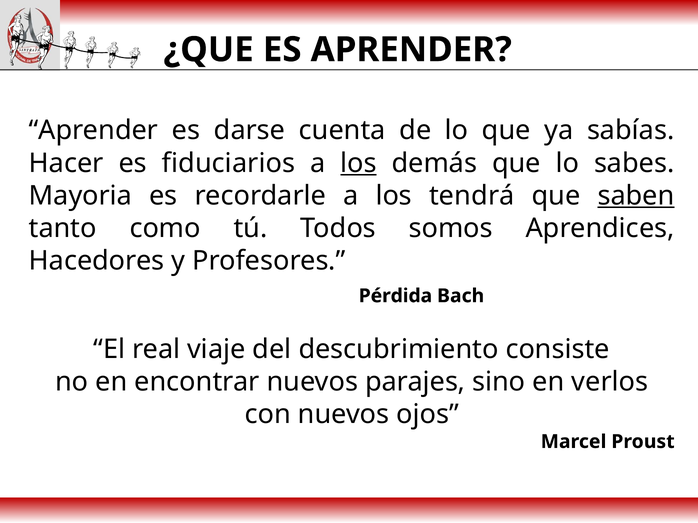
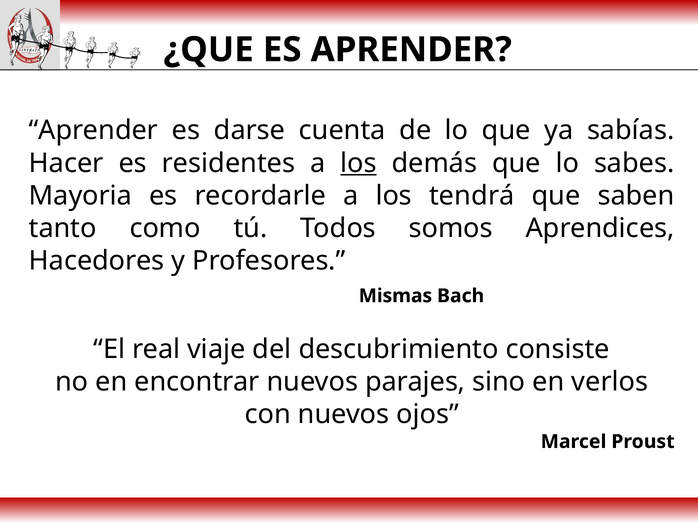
fiduciarios: fiduciarios -> residentes
saben underline: present -> none
Pérdida: Pérdida -> Mismas
